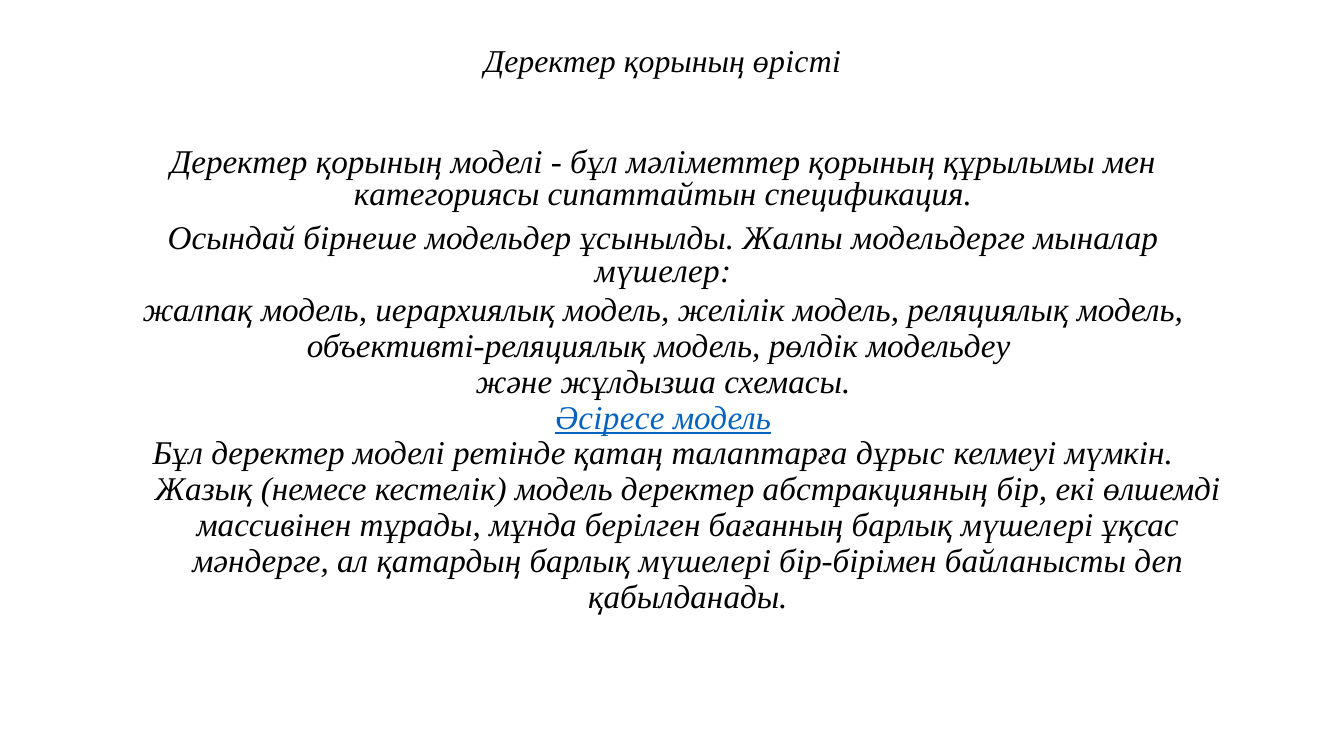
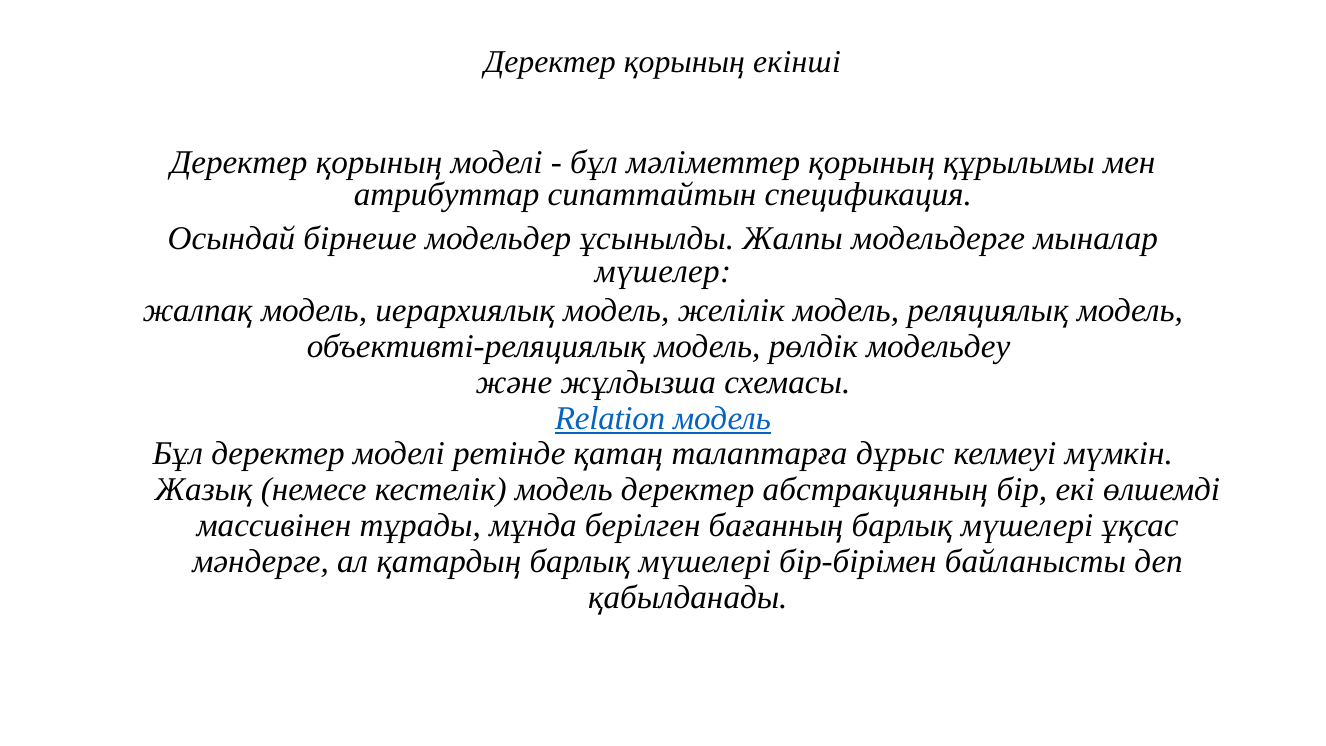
өрісті: өрісті -> екінші
категориясы: категориясы -> атрибуттар
Әсіресе: Әсіресе -> Relation
